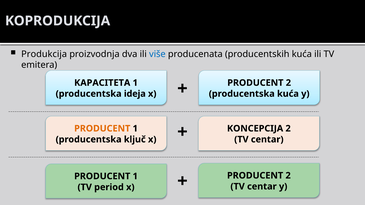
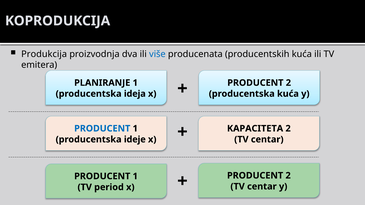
KAPACITETA: KAPACITETA -> PLANIRANJE
PRODUCENT at (102, 129) colour: orange -> blue
KONCEPCIJA: KONCEPCIJA -> KAPACITETA
ključ: ključ -> ideje
